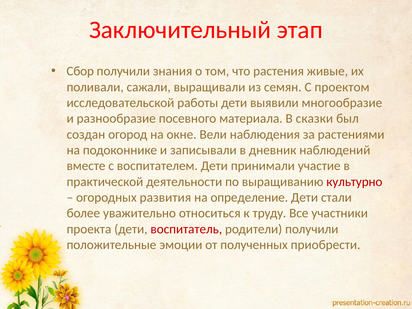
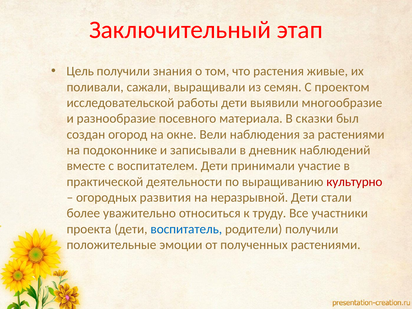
Сбор: Сбор -> Цель
определение: определение -> неразрывной
воспитатель colour: red -> blue
полученных приобрести: приобрести -> растениями
